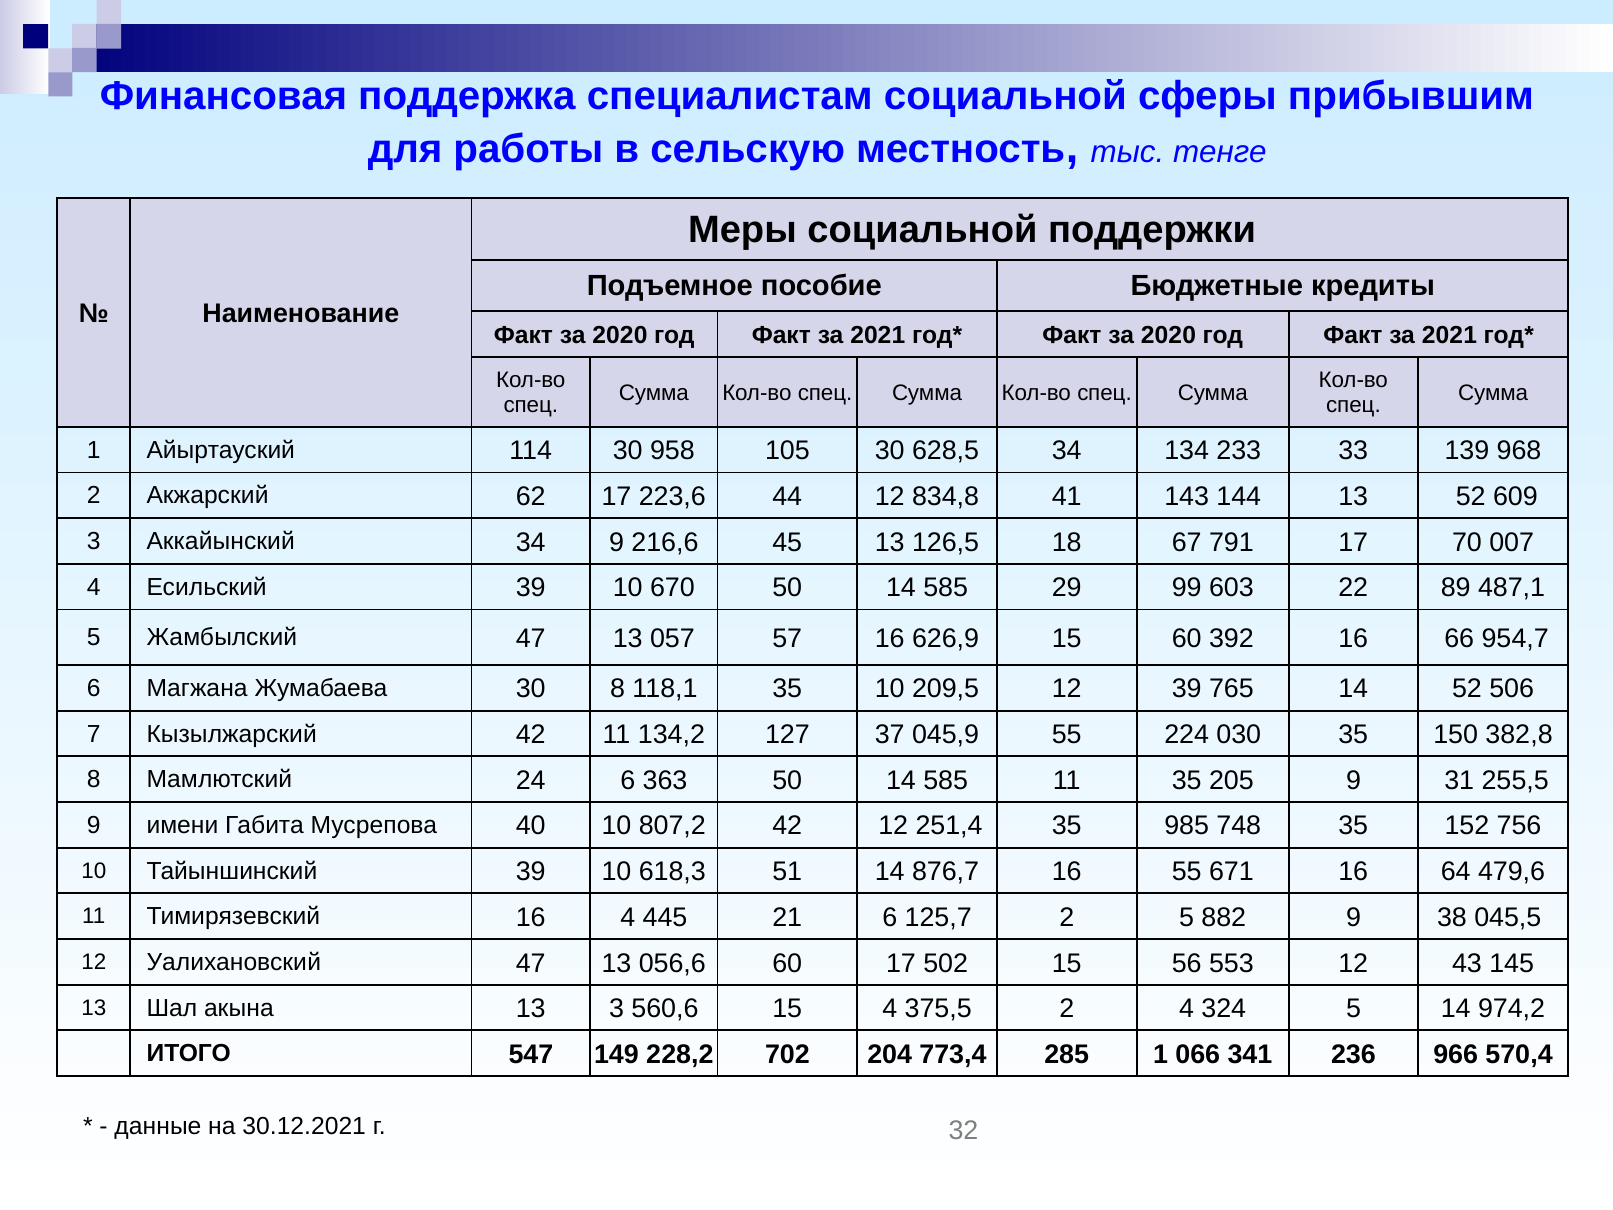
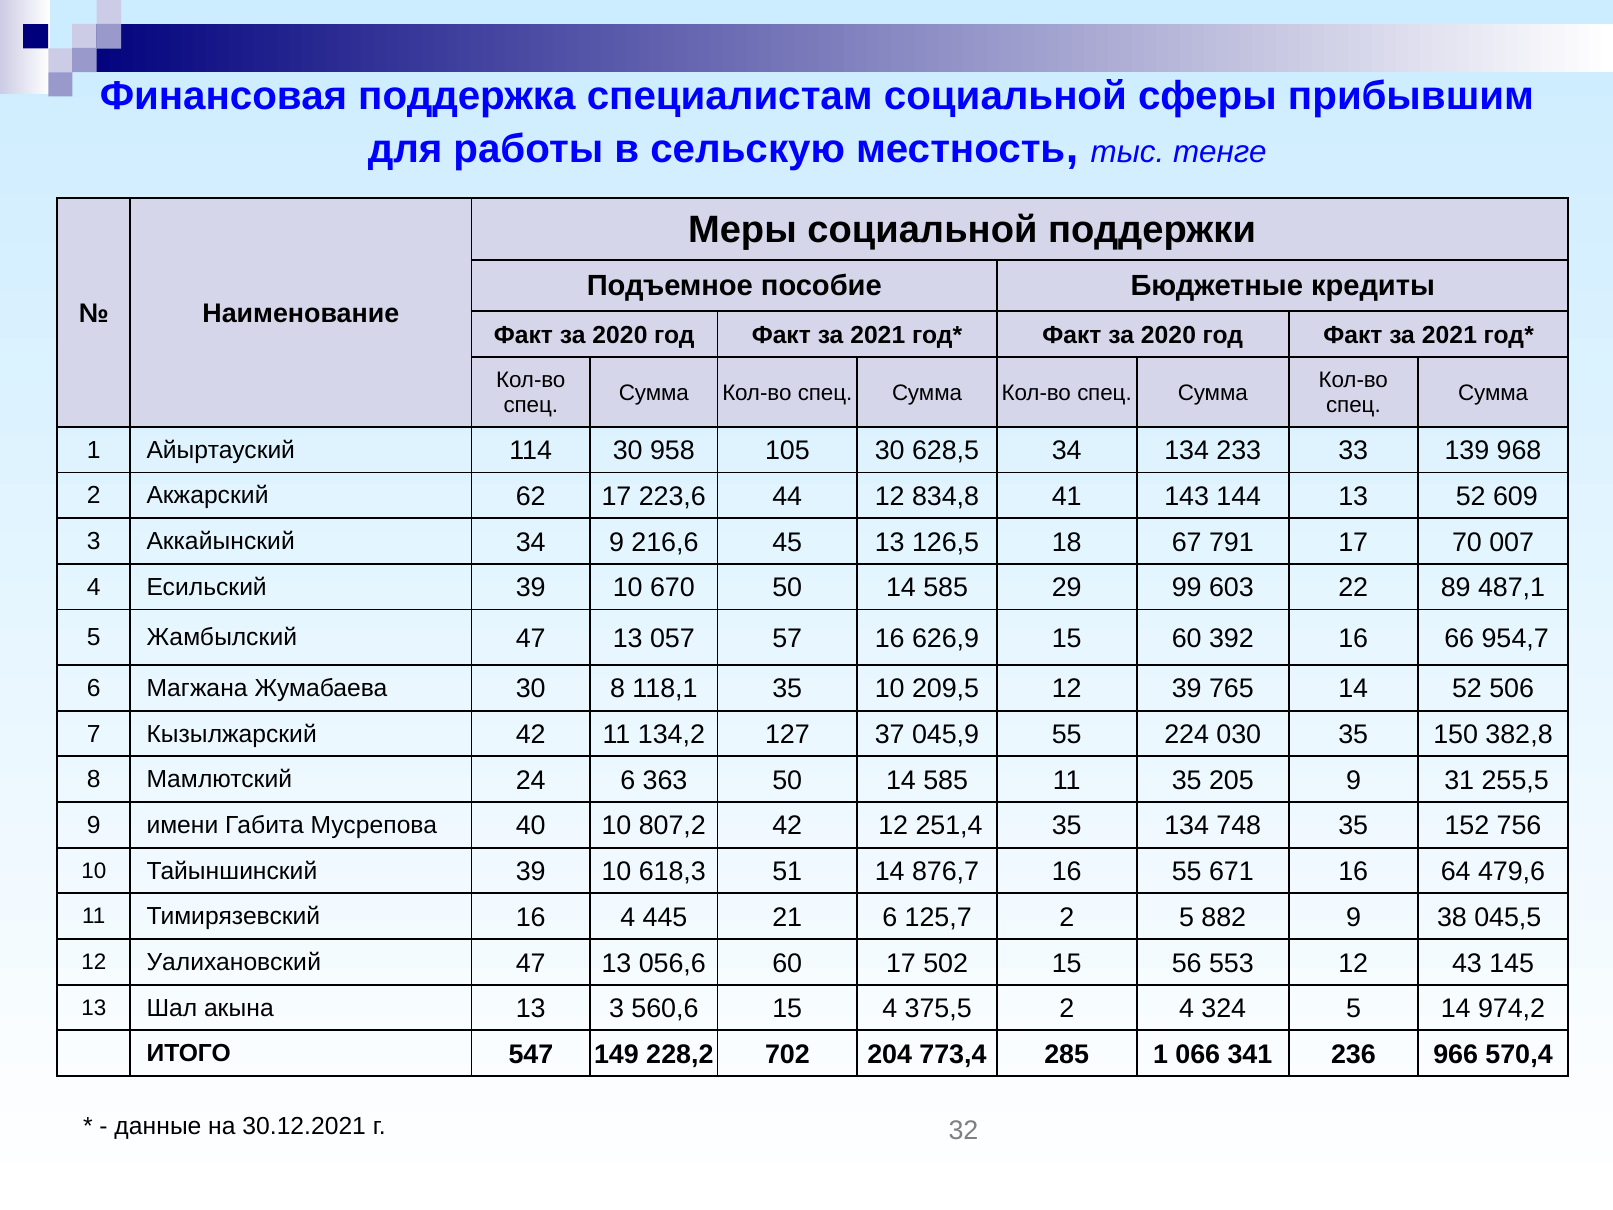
35 985: 985 -> 134
